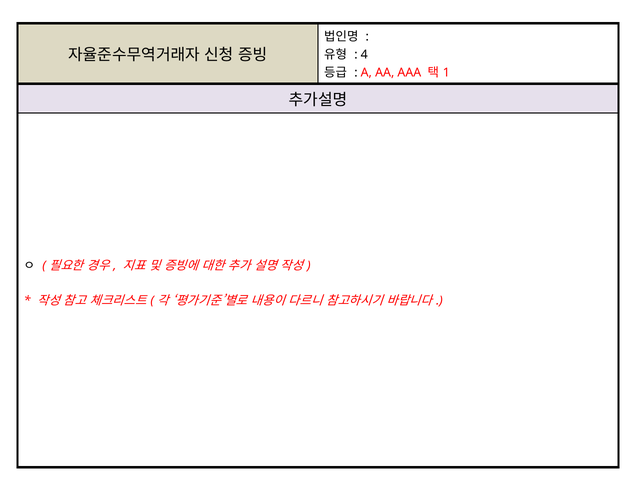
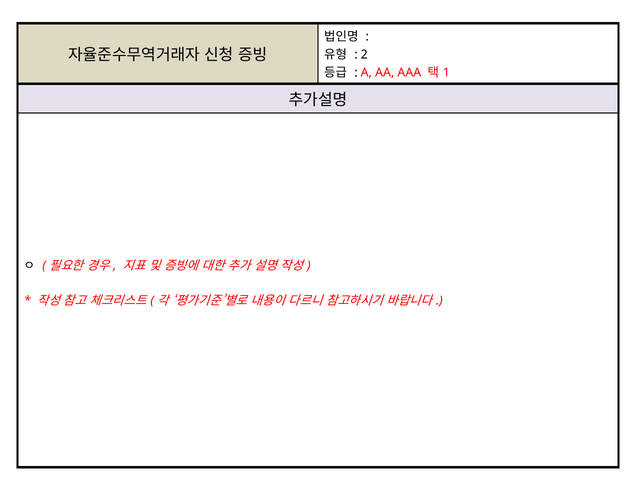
4: 4 -> 2
